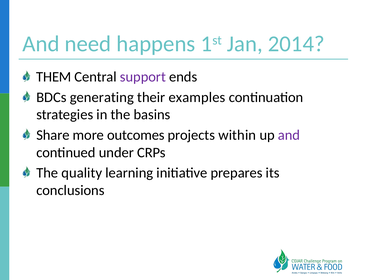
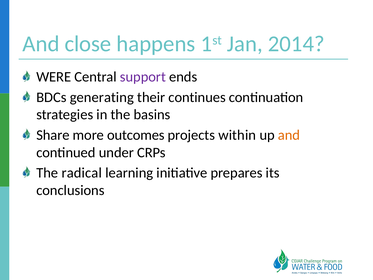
need: need -> close
THEM: THEM -> WERE
examples: examples -> continues
and at (289, 135) colour: purple -> orange
quality: quality -> radical
